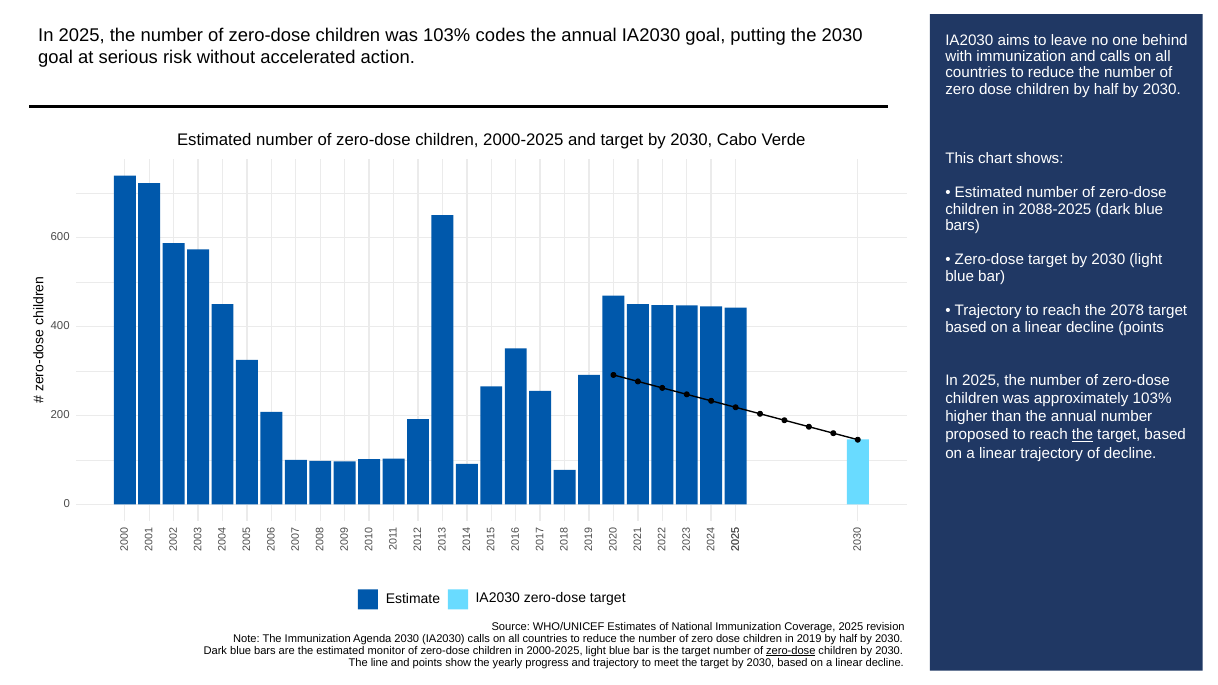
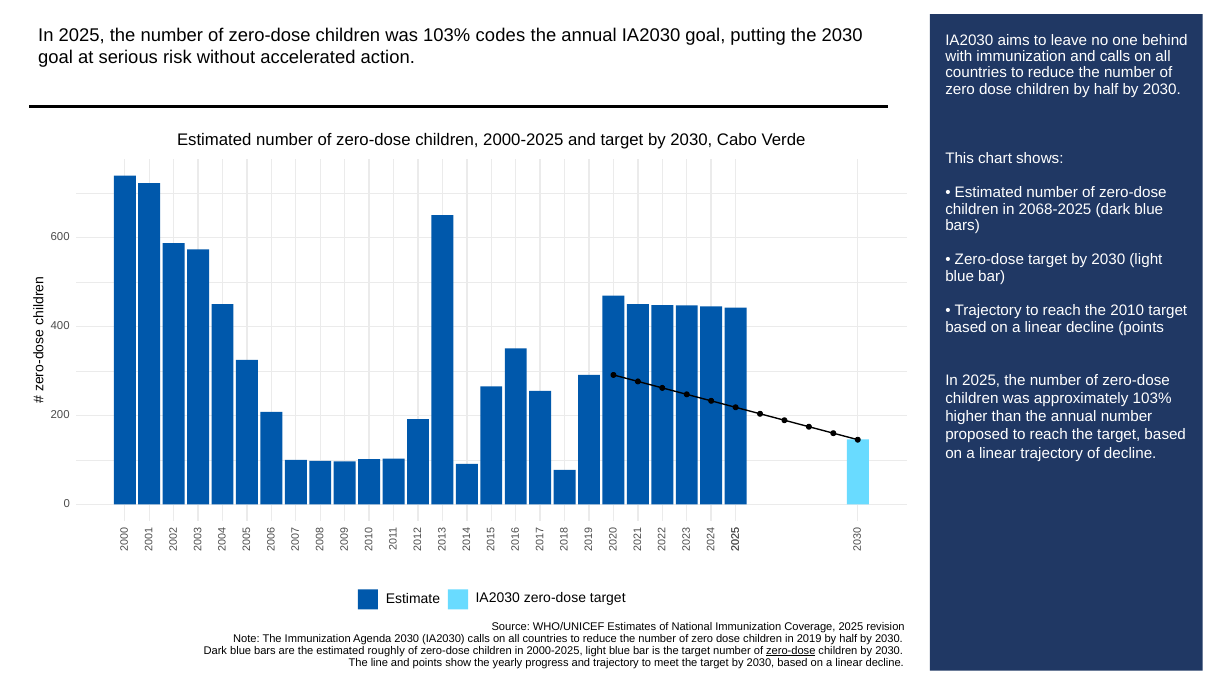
2088-2025: 2088-2025 -> 2068-2025
2078: 2078 -> 2010
the at (1082, 435) underline: present -> none
monitor: monitor -> roughly
